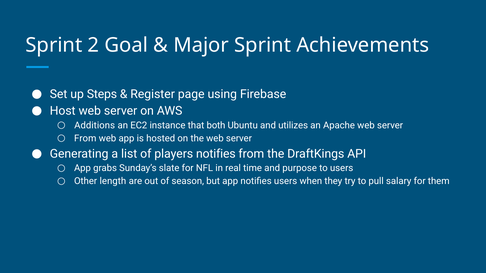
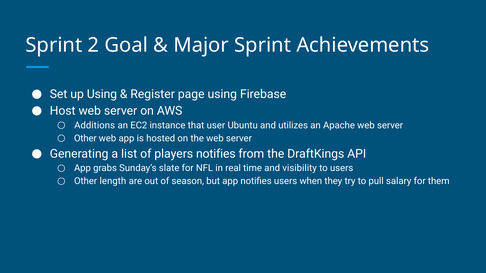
up Steps: Steps -> Using
both: both -> user
From at (85, 139): From -> Other
purpose: purpose -> visibility
